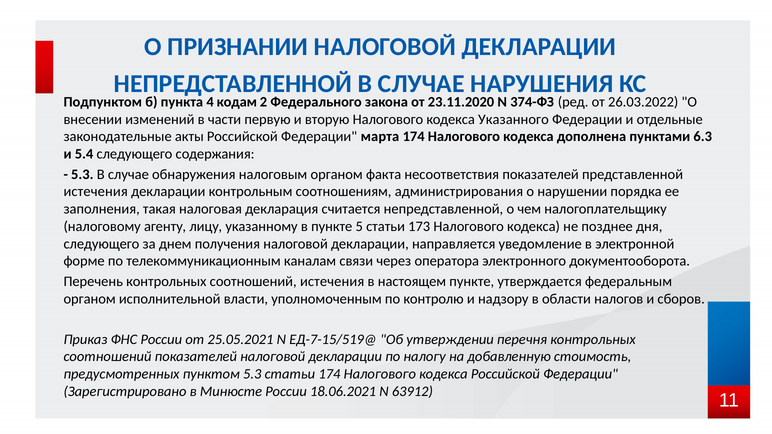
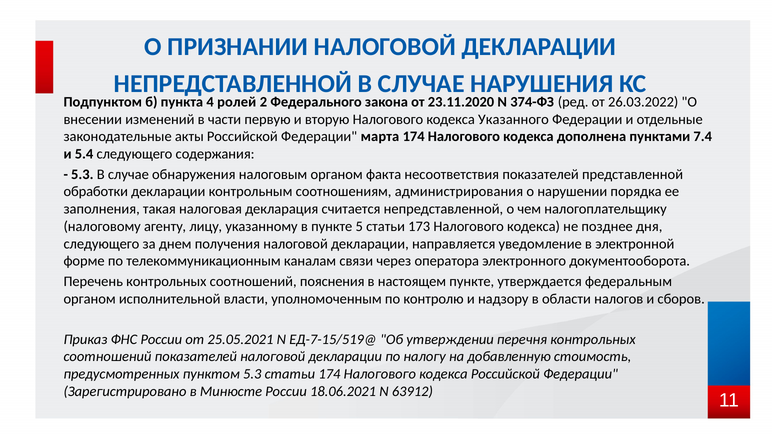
кодам: кодам -> ролей
6.3: 6.3 -> 7.4
истечения at (96, 192): истечения -> обработки
соотношений истечения: истечения -> пояснения
